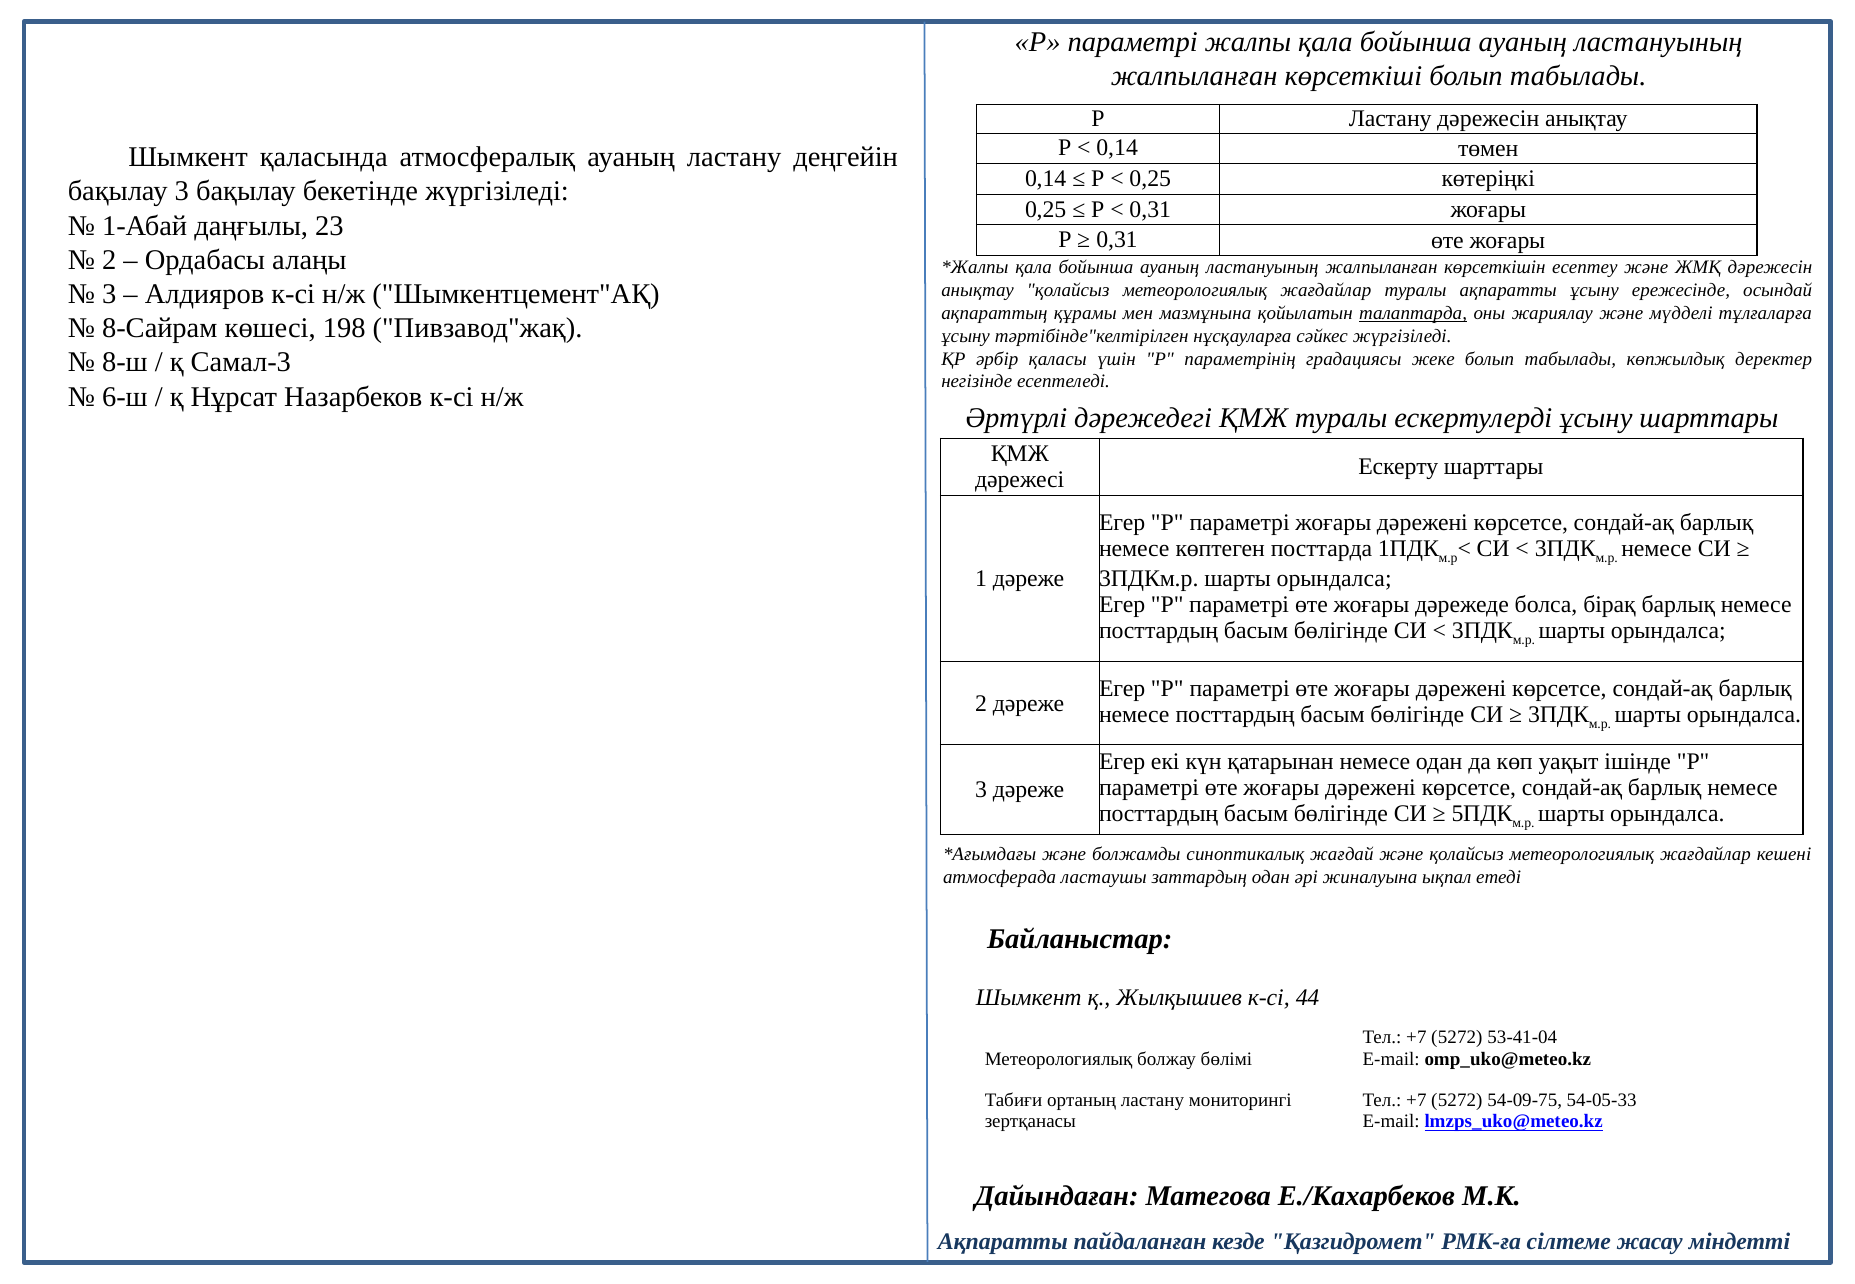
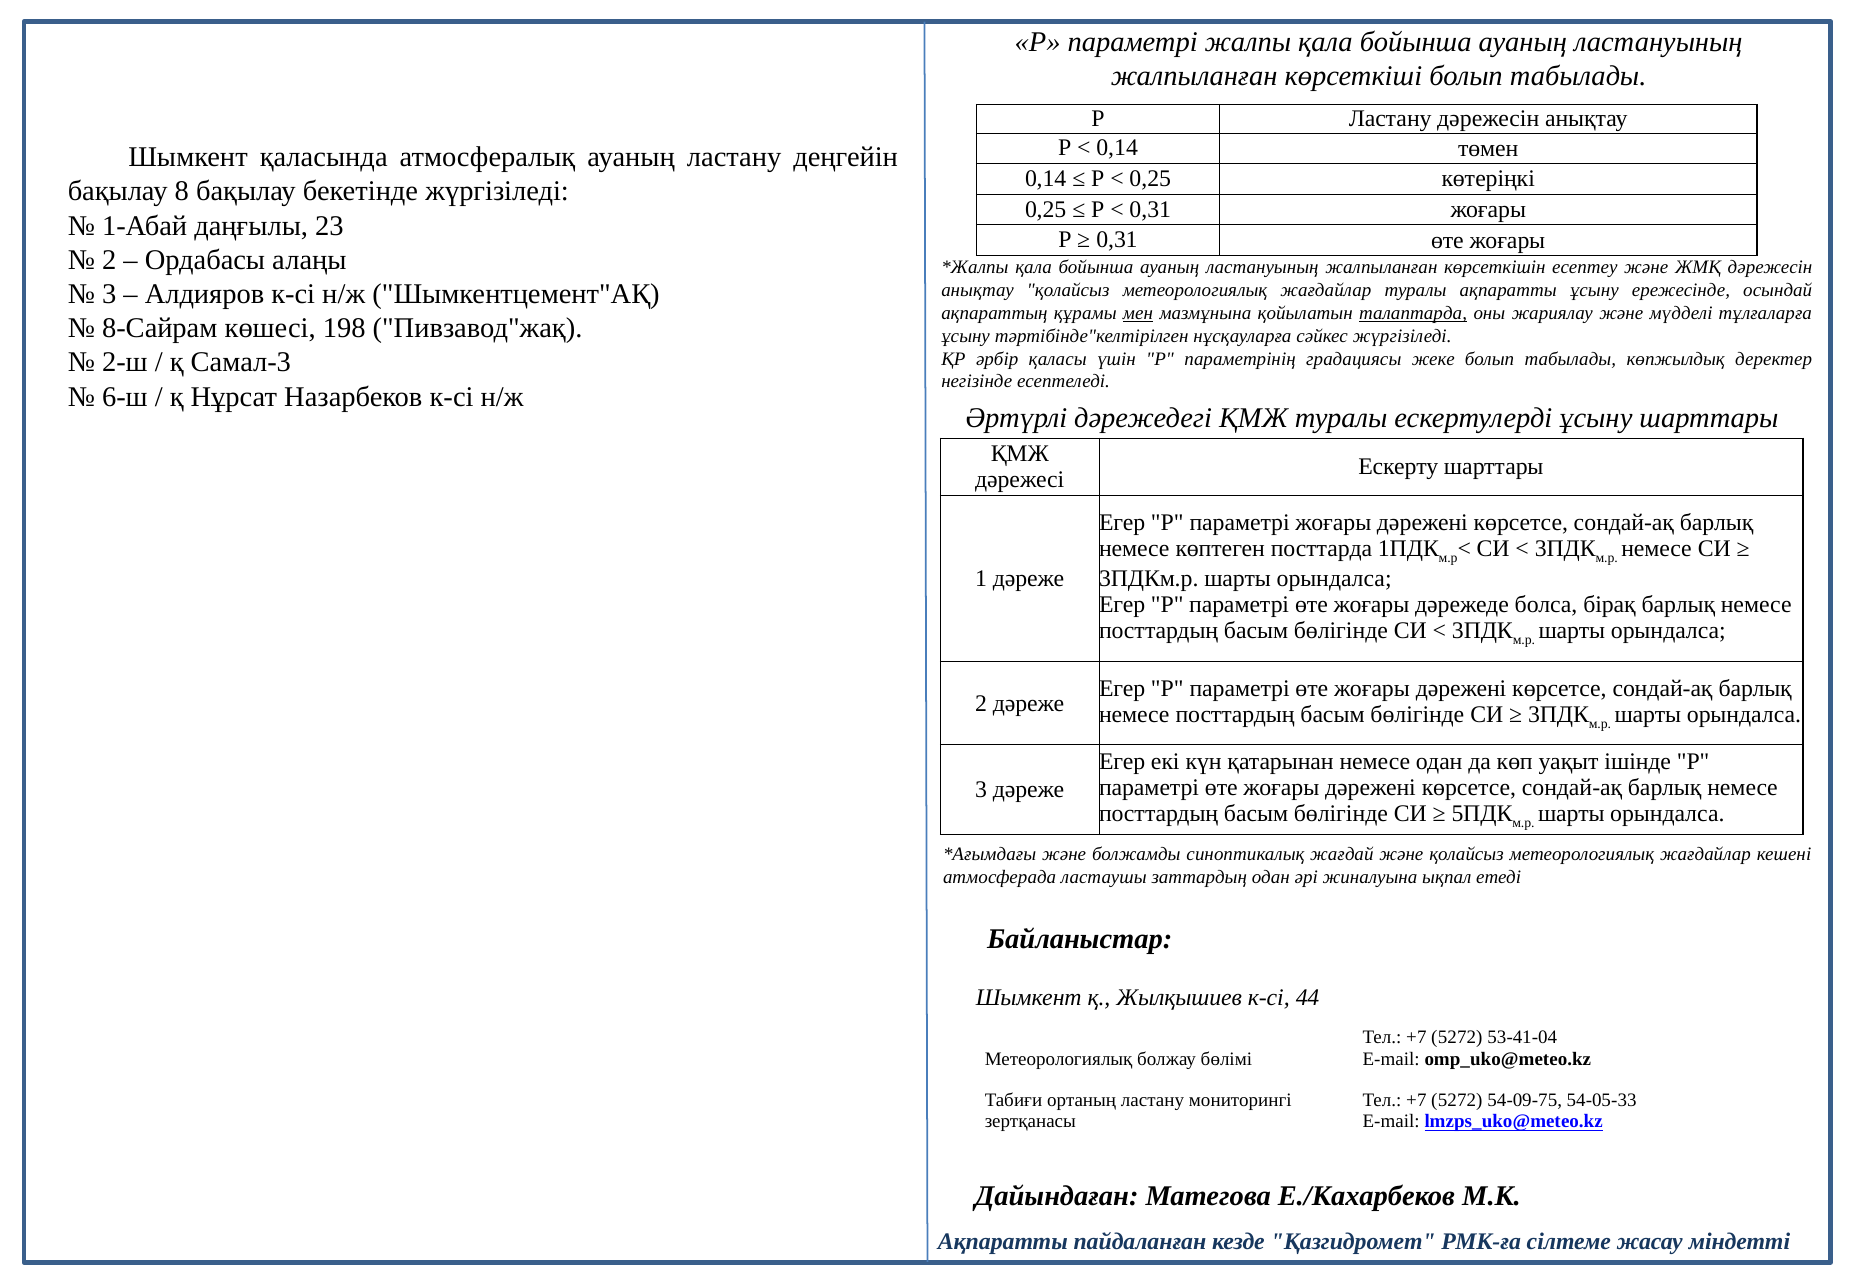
бақылау 3: 3 -> 8
мен underline: none -> present
8-ш: 8-ш -> 2-ш
